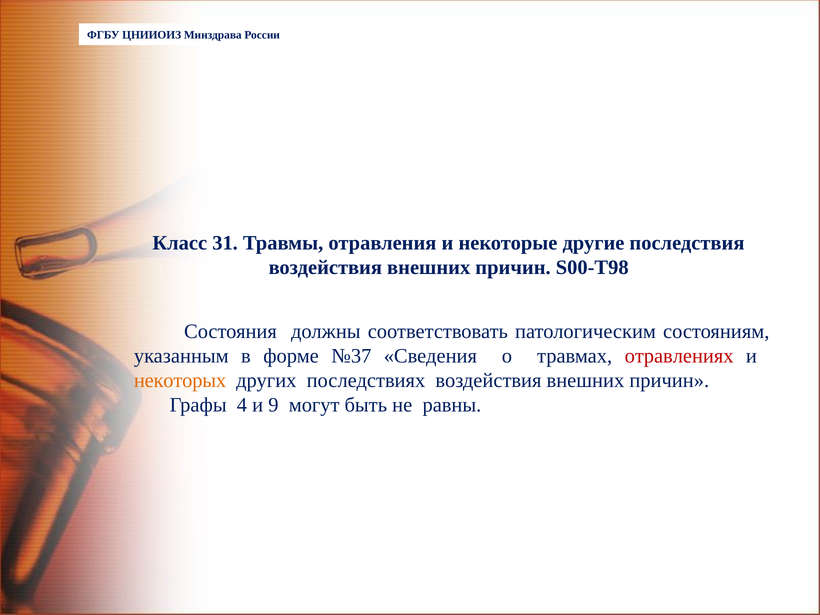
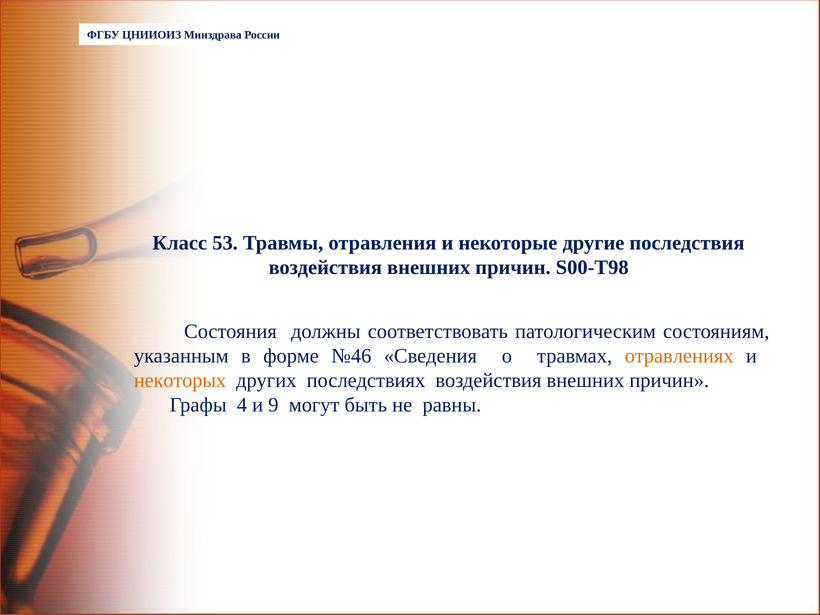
31: 31 -> 53
№37: №37 -> №46
отравлениях colour: red -> orange
